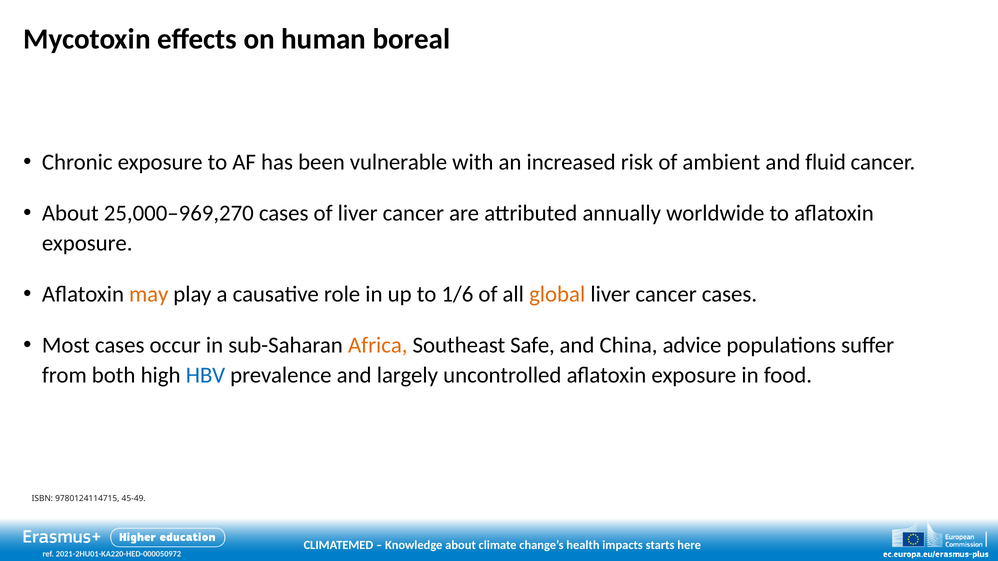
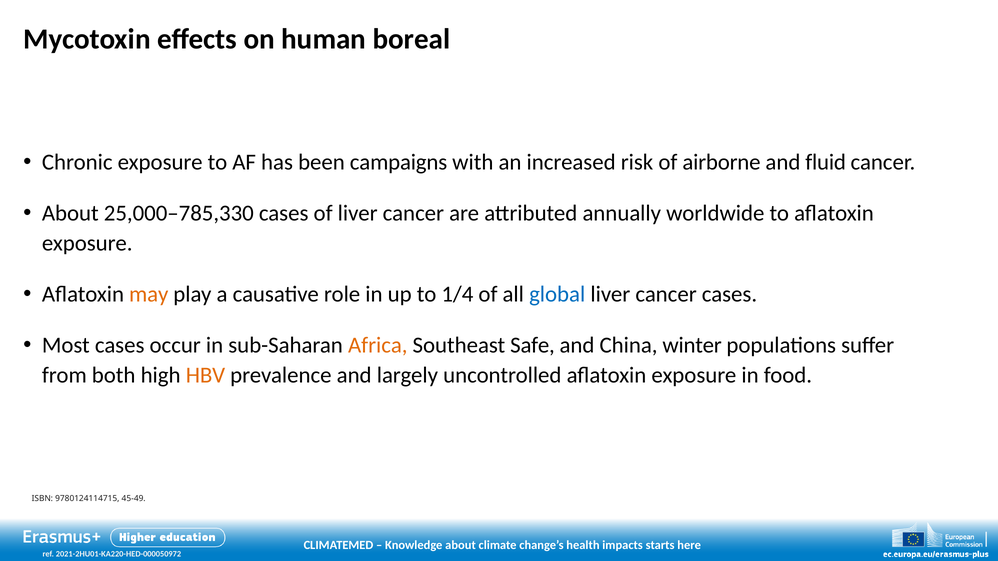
vulnerable: vulnerable -> campaigns
ambient: ambient -> airborne
25,000–969,270: 25,000–969,270 -> 25,000–785,330
1/6: 1/6 -> 1/4
global colour: orange -> blue
advice: advice -> winter
HBV colour: blue -> orange
